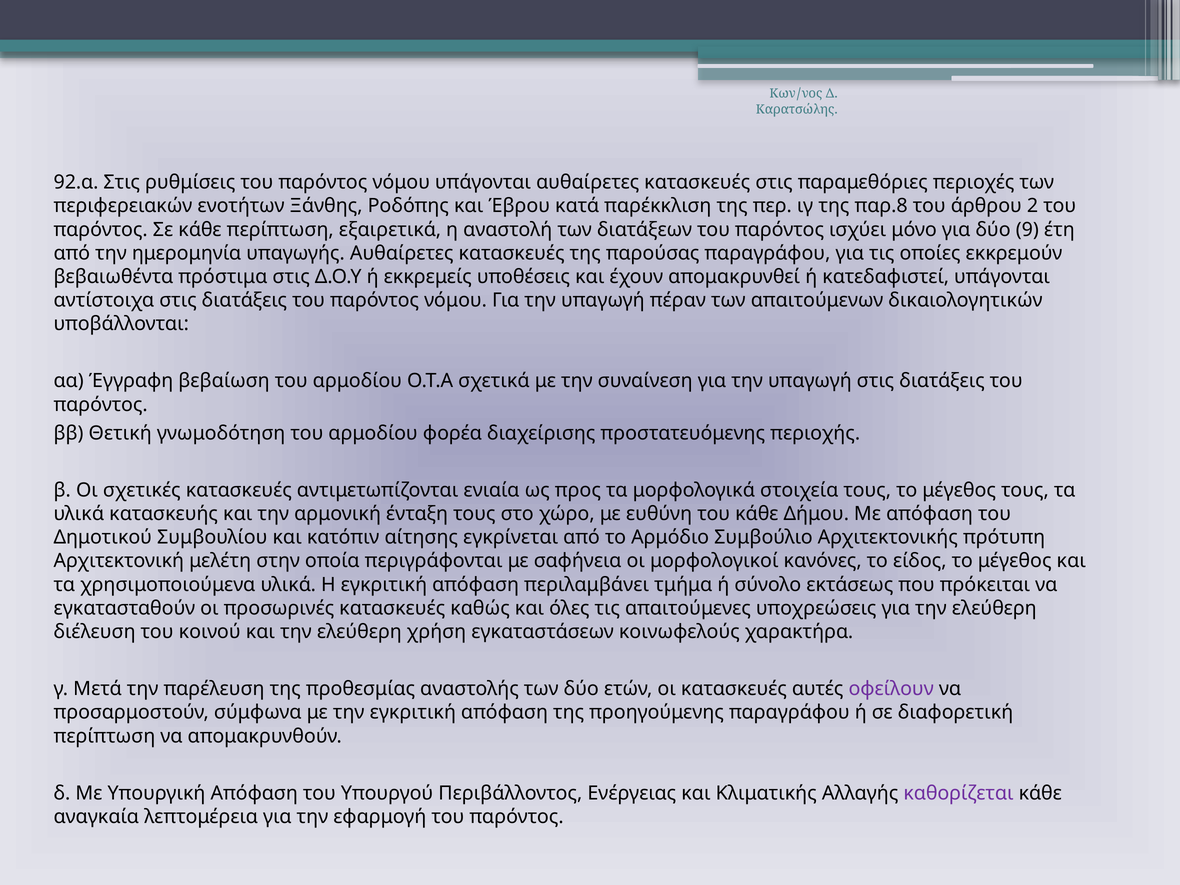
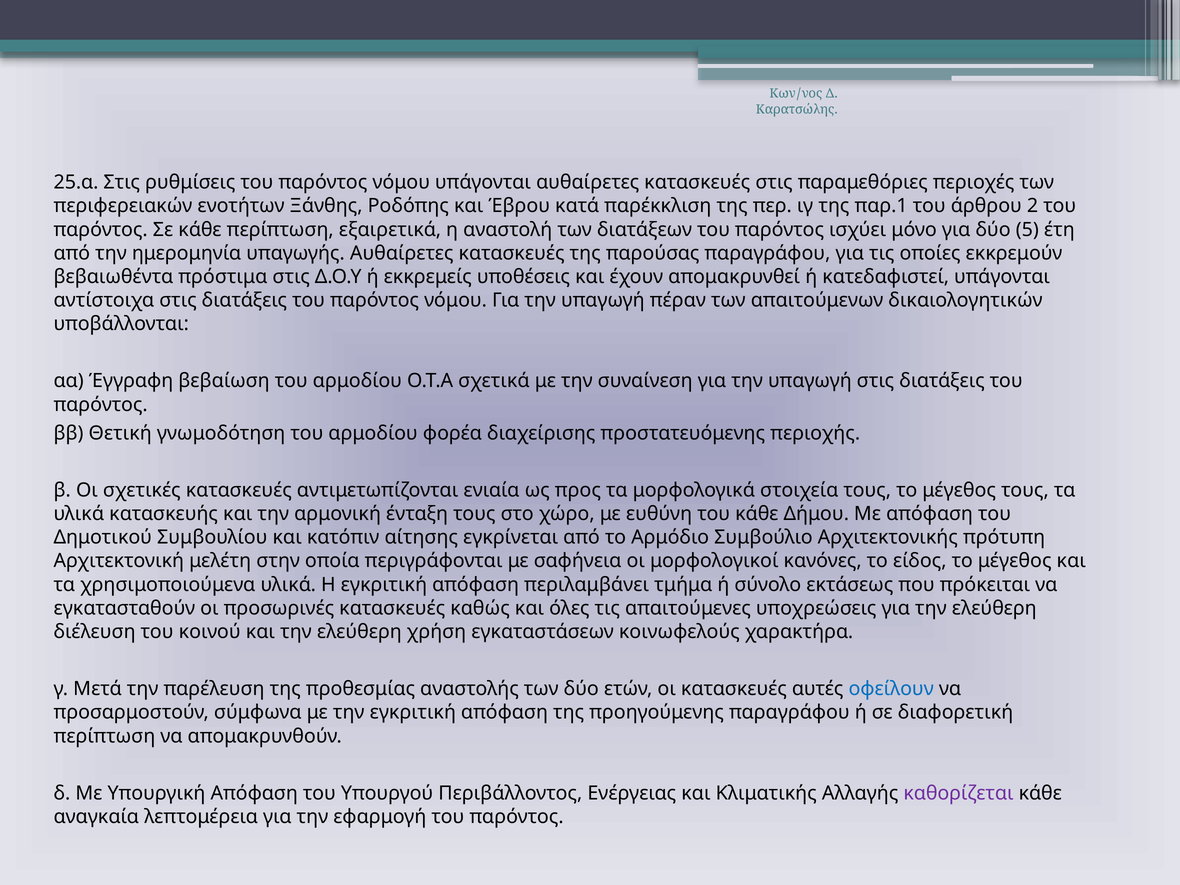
92.α: 92.α -> 25.α
παρ.8: παρ.8 -> παρ.1
9: 9 -> 5
οφείλουν colour: purple -> blue
